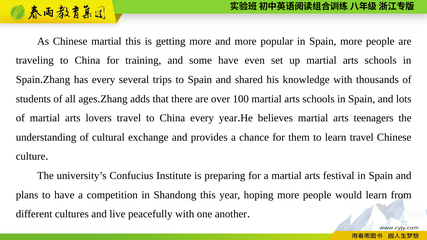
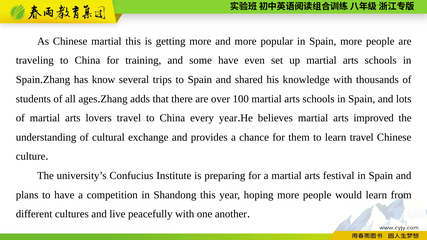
has every: every -> know
teenagers: teenagers -> improved
